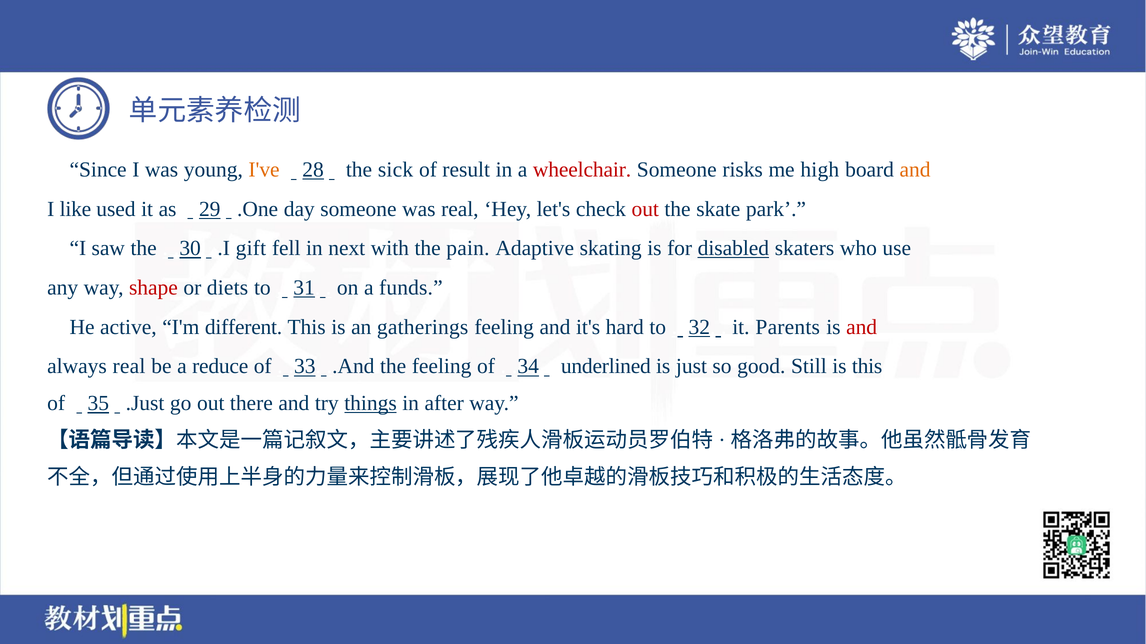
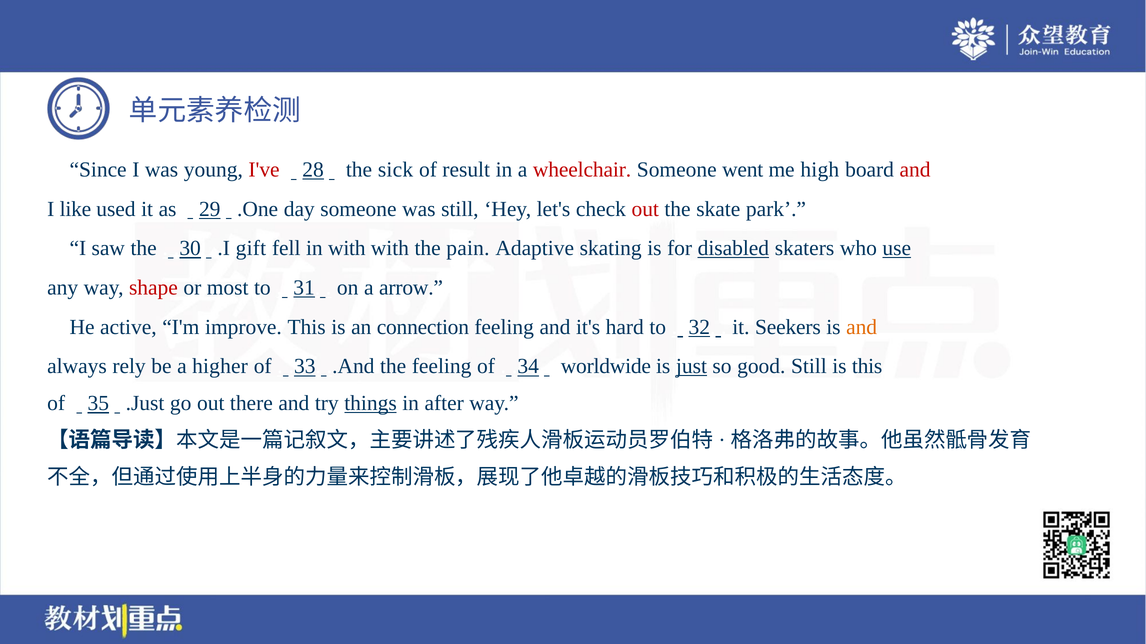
I've colour: orange -> red
risks: risks -> went
and at (915, 170) colour: orange -> red
was real: real -> still
in next: next -> with
use underline: none -> present
diets: diets -> most
funds: funds -> arrow
different: different -> improve
gatherings: gatherings -> connection
Parents: Parents -> Seekers
and at (862, 327) colour: red -> orange
always real: real -> rely
reduce: reduce -> higher
underlined: underlined -> worldwide
just underline: none -> present
